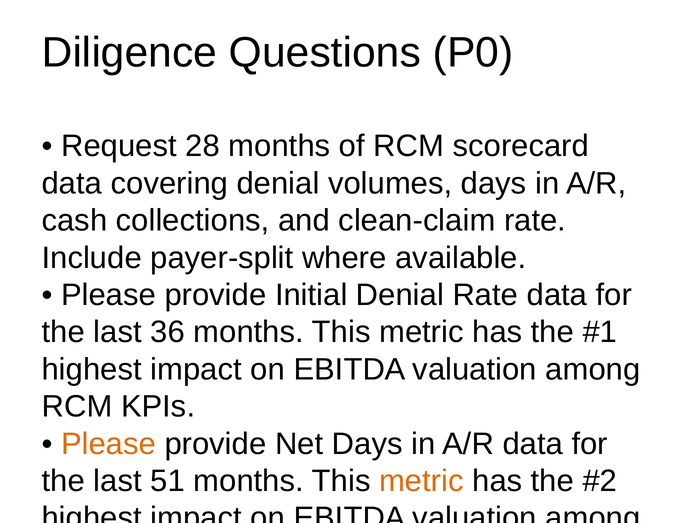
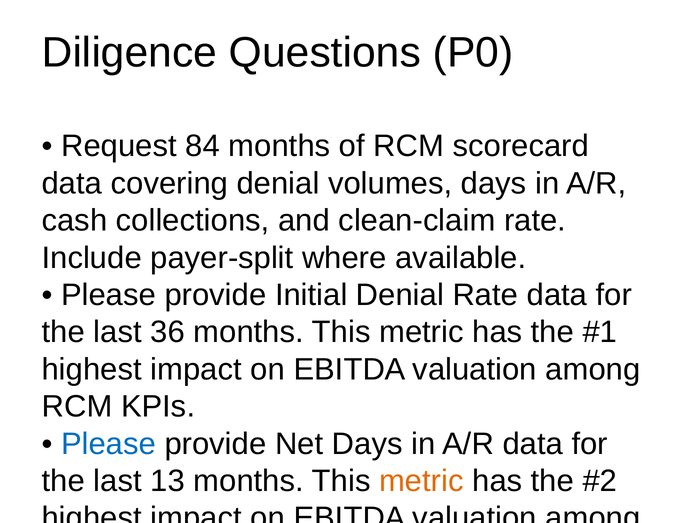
28: 28 -> 84
Please at (109, 444) colour: orange -> blue
51: 51 -> 13
